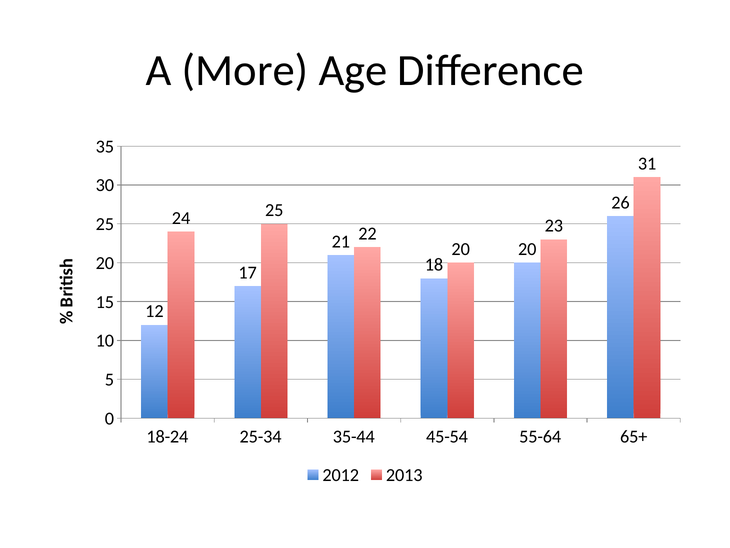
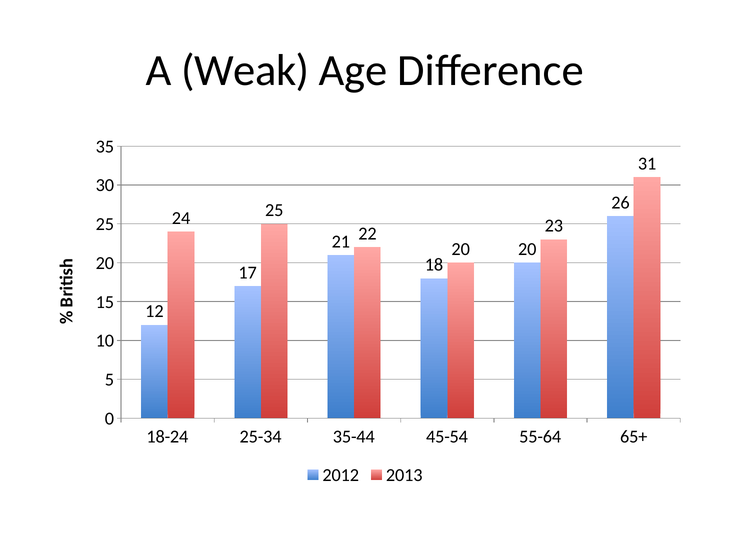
More: More -> Weak
